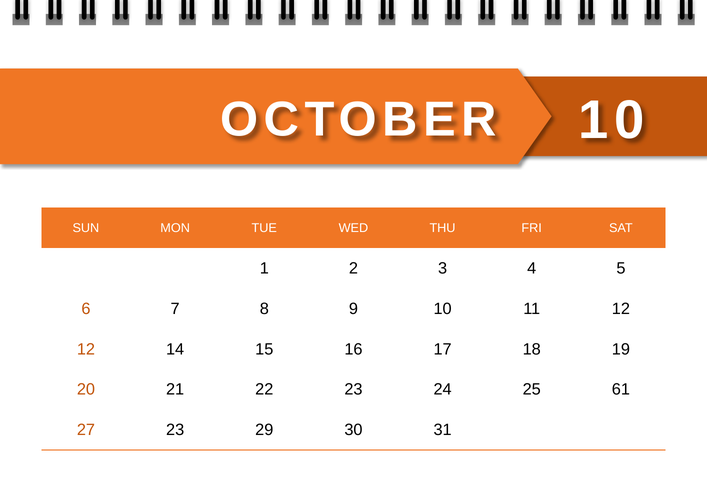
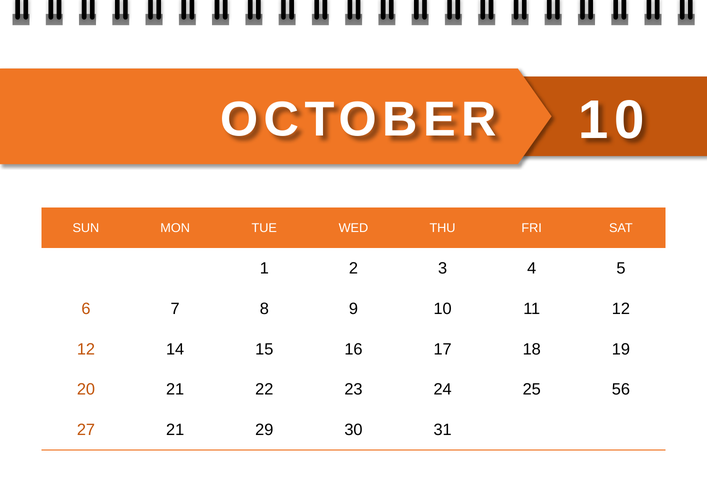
61: 61 -> 56
27 23: 23 -> 21
